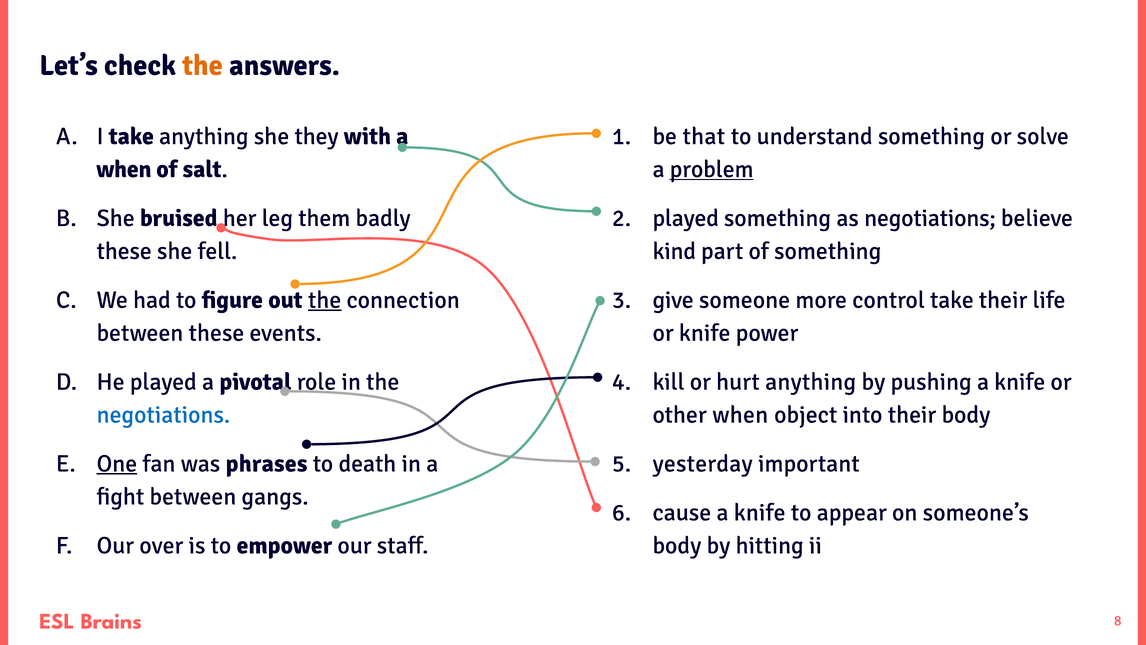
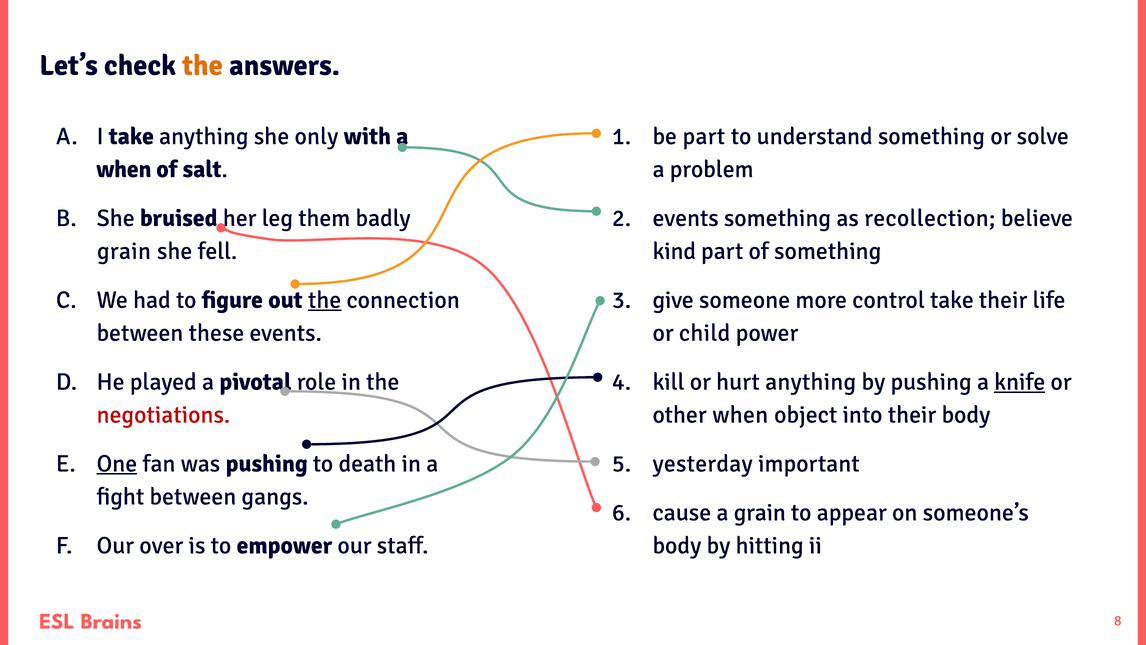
they: they -> only
be that: that -> part
problem underline: present -> none
played at (686, 218): played -> events
as negotiations: negotiations -> recollection
these at (124, 251): these -> grain
or knife: knife -> child
knife at (1020, 382) underline: none -> present
negotiations at (163, 415) colour: blue -> red
was phrases: phrases -> pushing
cause a knife: knife -> grain
